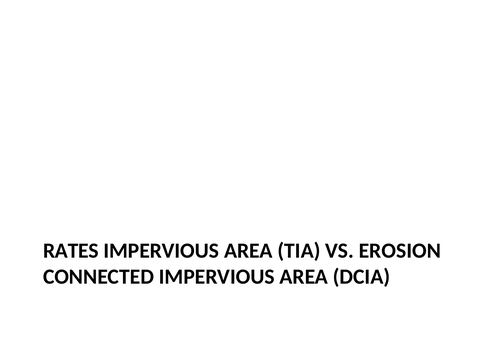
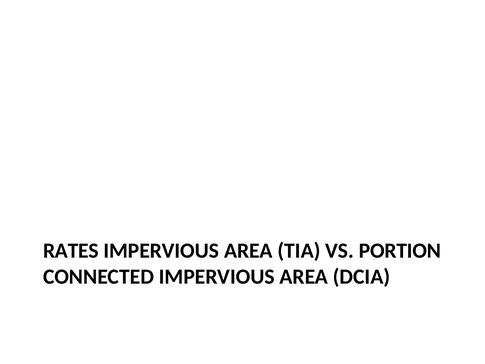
EROSION: EROSION -> PORTION
